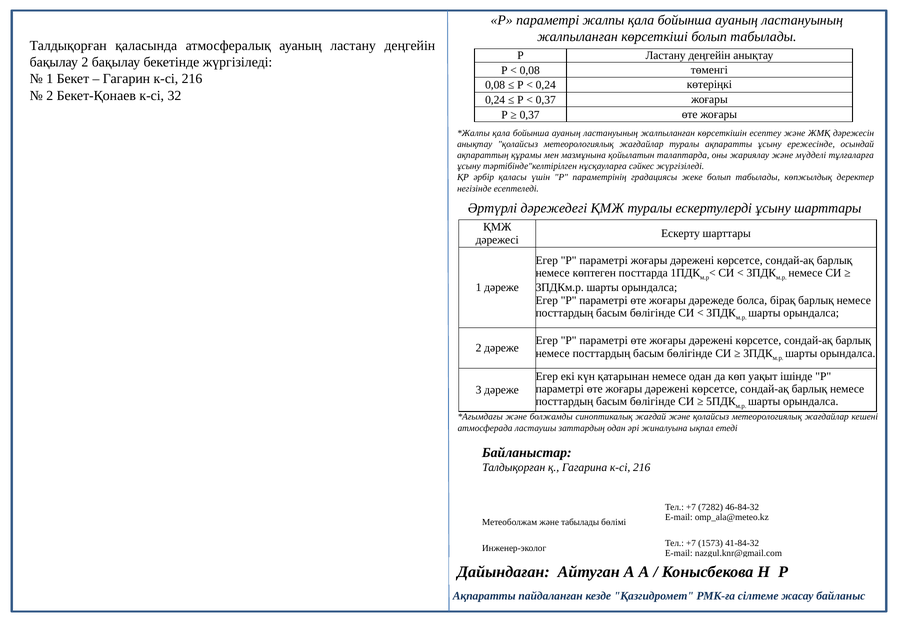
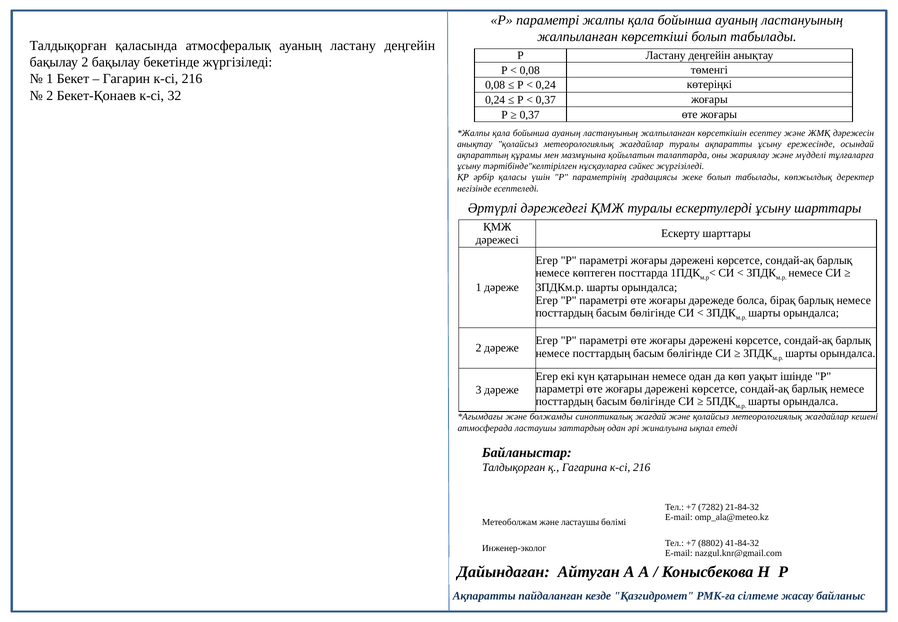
46-84-32: 46-84-32 -> 21-84-32
және табылады: табылады -> ластаушы
1573: 1573 -> 8802
